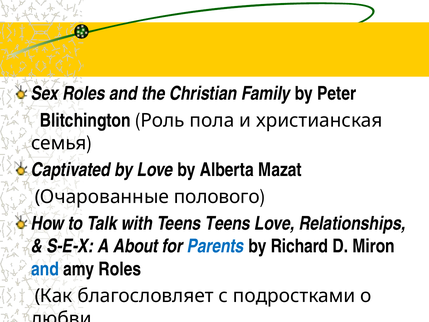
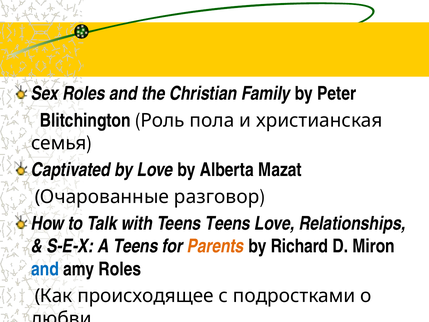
полового: полового -> разговор
A About: About -> Teens
Parents colour: blue -> orange
благословляет: благословляет -> происходящее
